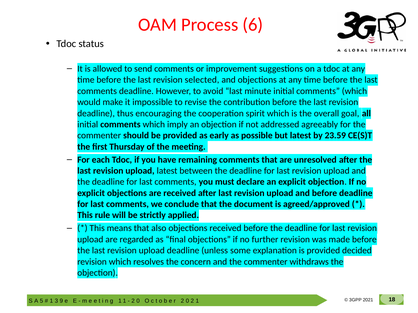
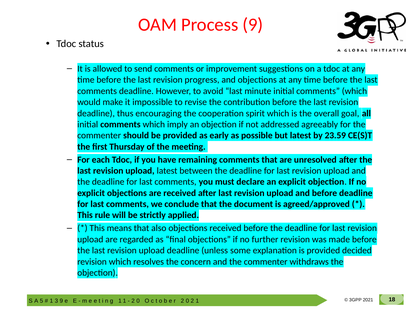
Process 6: 6 -> 9
selected: selected -> progress
